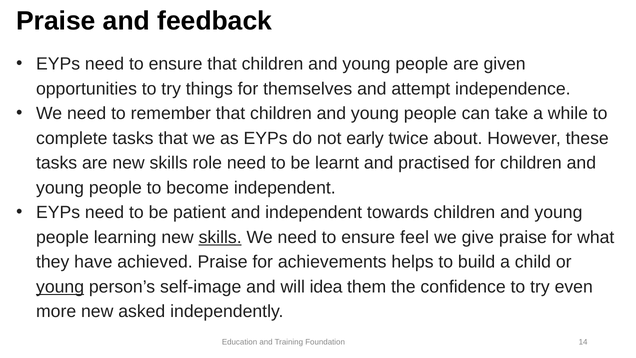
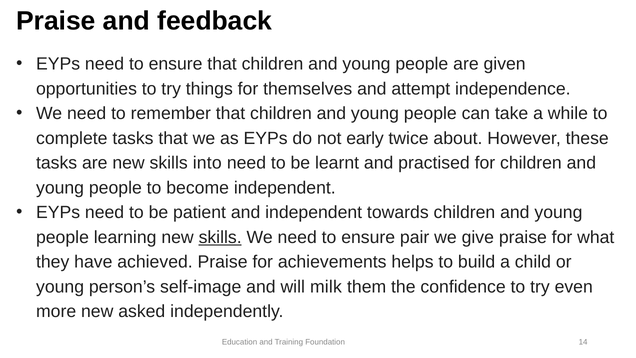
role: role -> into
feel: feel -> pair
young at (60, 287) underline: present -> none
idea: idea -> milk
